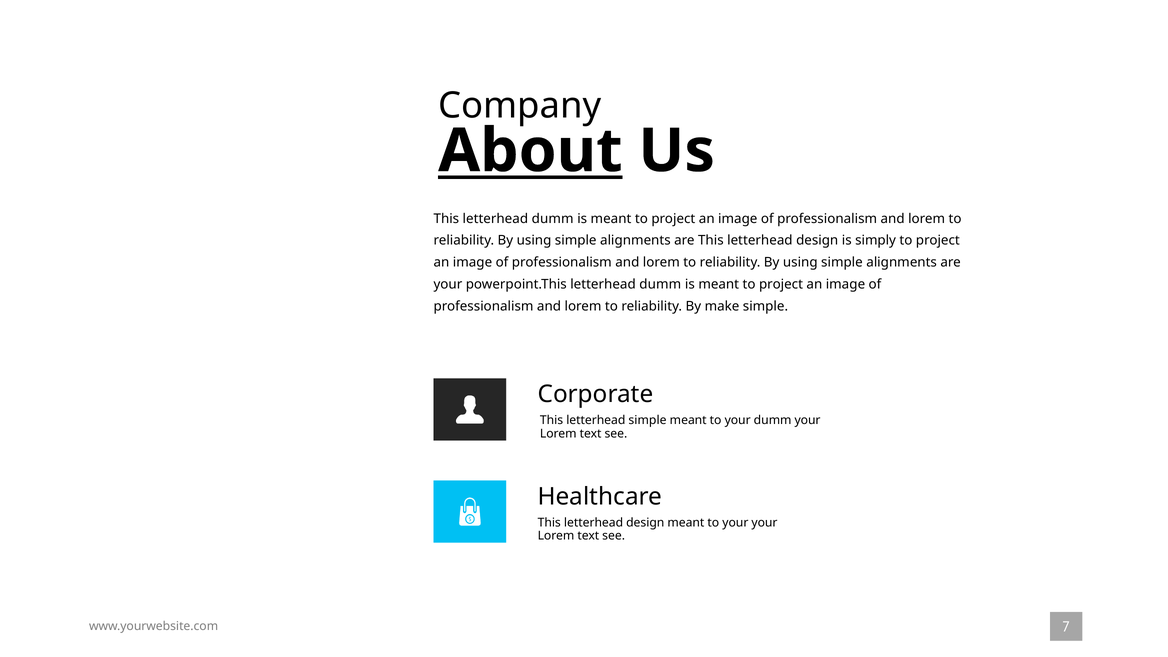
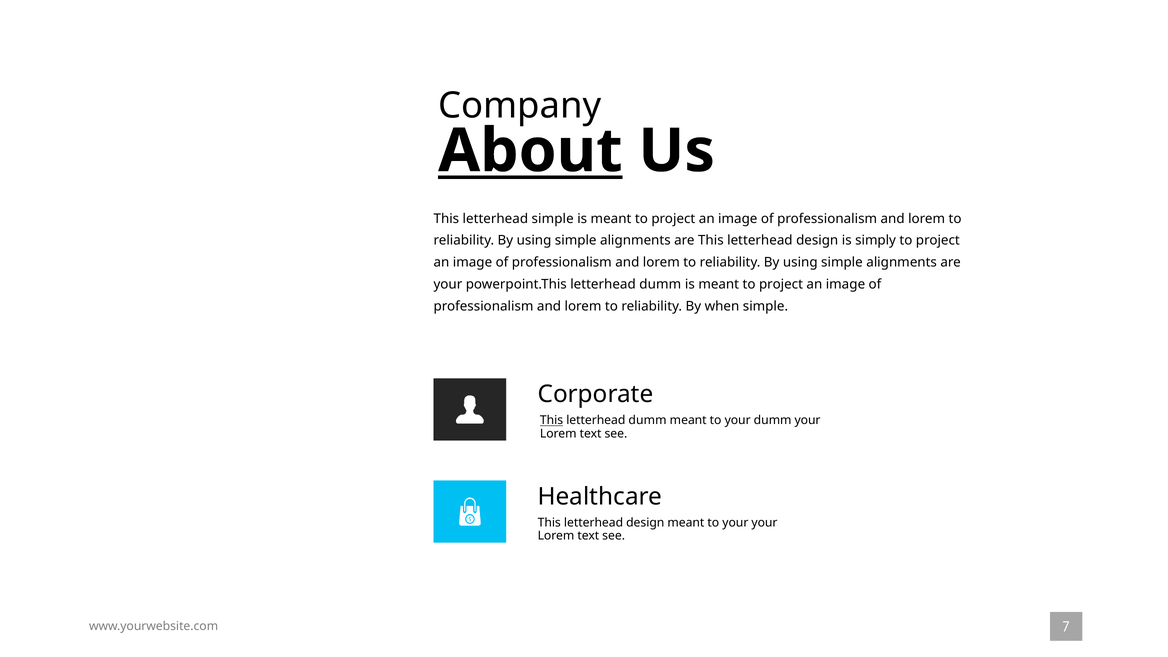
This letterhead dumm: dumm -> simple
make: make -> when
This at (552, 420) underline: none -> present
simple at (648, 420): simple -> dumm
